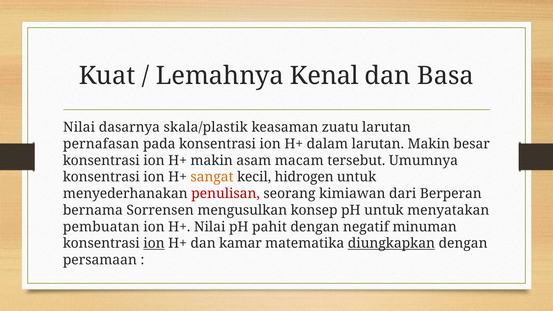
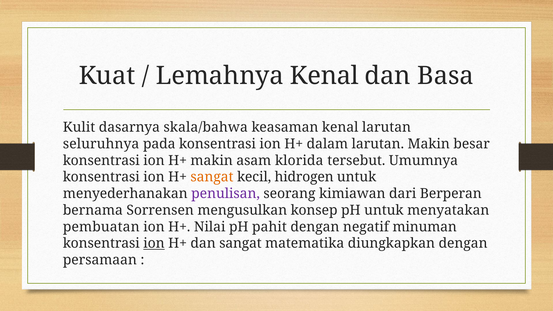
Nilai at (79, 127): Nilai -> Kulit
skala/plastik: skala/plastik -> skala/bahwa
keasaman zuatu: zuatu -> kenal
pernafasan: pernafasan -> seluruhnya
macam: macam -> klorida
penulisan colour: red -> purple
dan kamar: kamar -> sangat
diungkapkan underline: present -> none
